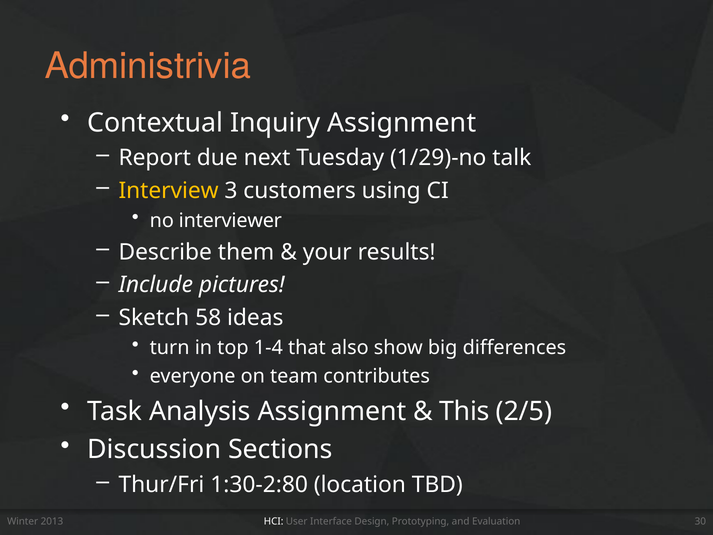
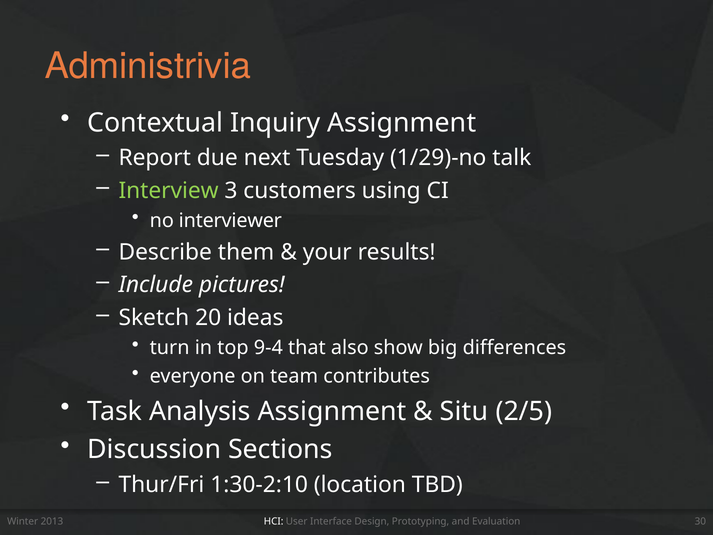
Interview colour: yellow -> light green
58: 58 -> 20
1-4: 1-4 -> 9-4
This: This -> Situ
1:30-2:80: 1:30-2:80 -> 1:30-2:10
